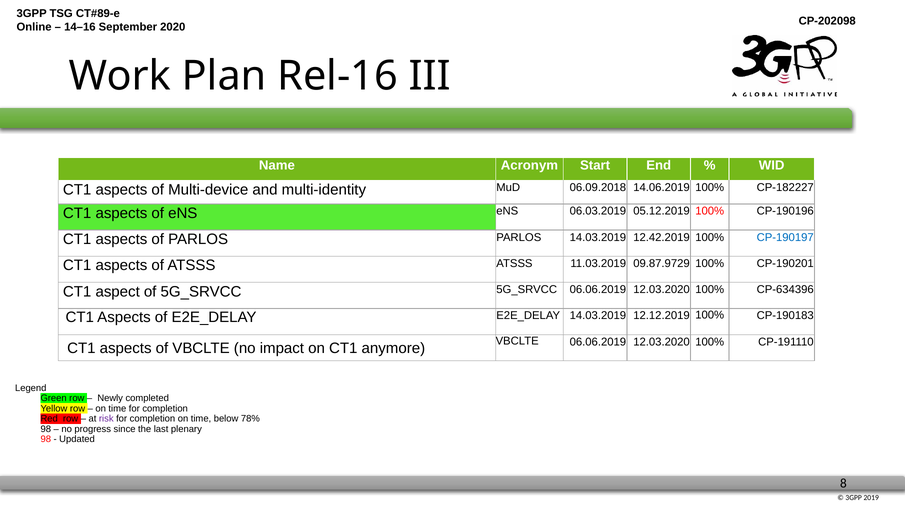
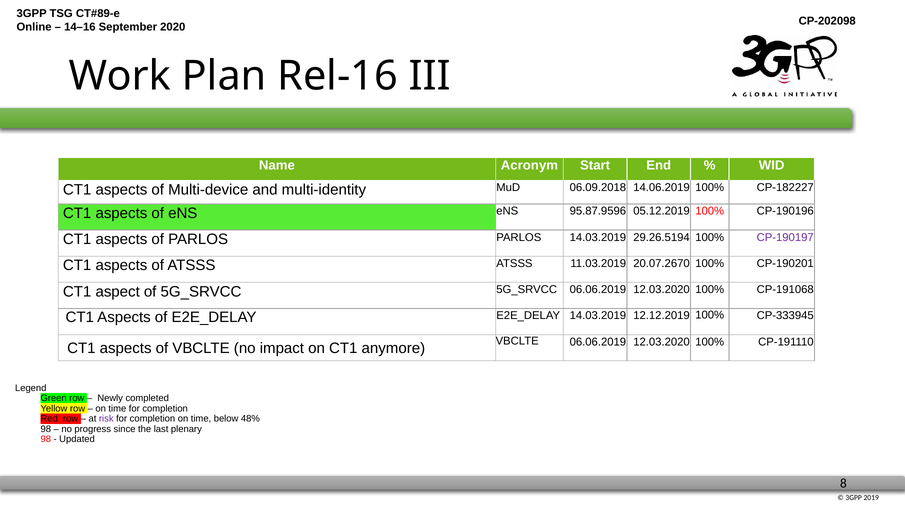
06.03.2019: 06.03.2019 -> 95.87.9596
12.42.2019: 12.42.2019 -> 29.26.5194
CP-190197 colour: blue -> purple
09.87.9729: 09.87.9729 -> 20.07.2670
CP-634396: CP-634396 -> CP-191068
CP-190183: CP-190183 -> CP-333945
78%: 78% -> 48%
